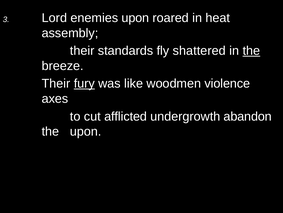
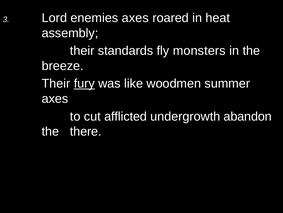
enemies upon: upon -> axes
shattered: shattered -> monsters
the at (251, 51) underline: present -> none
violence: violence -> summer
the upon: upon -> there
